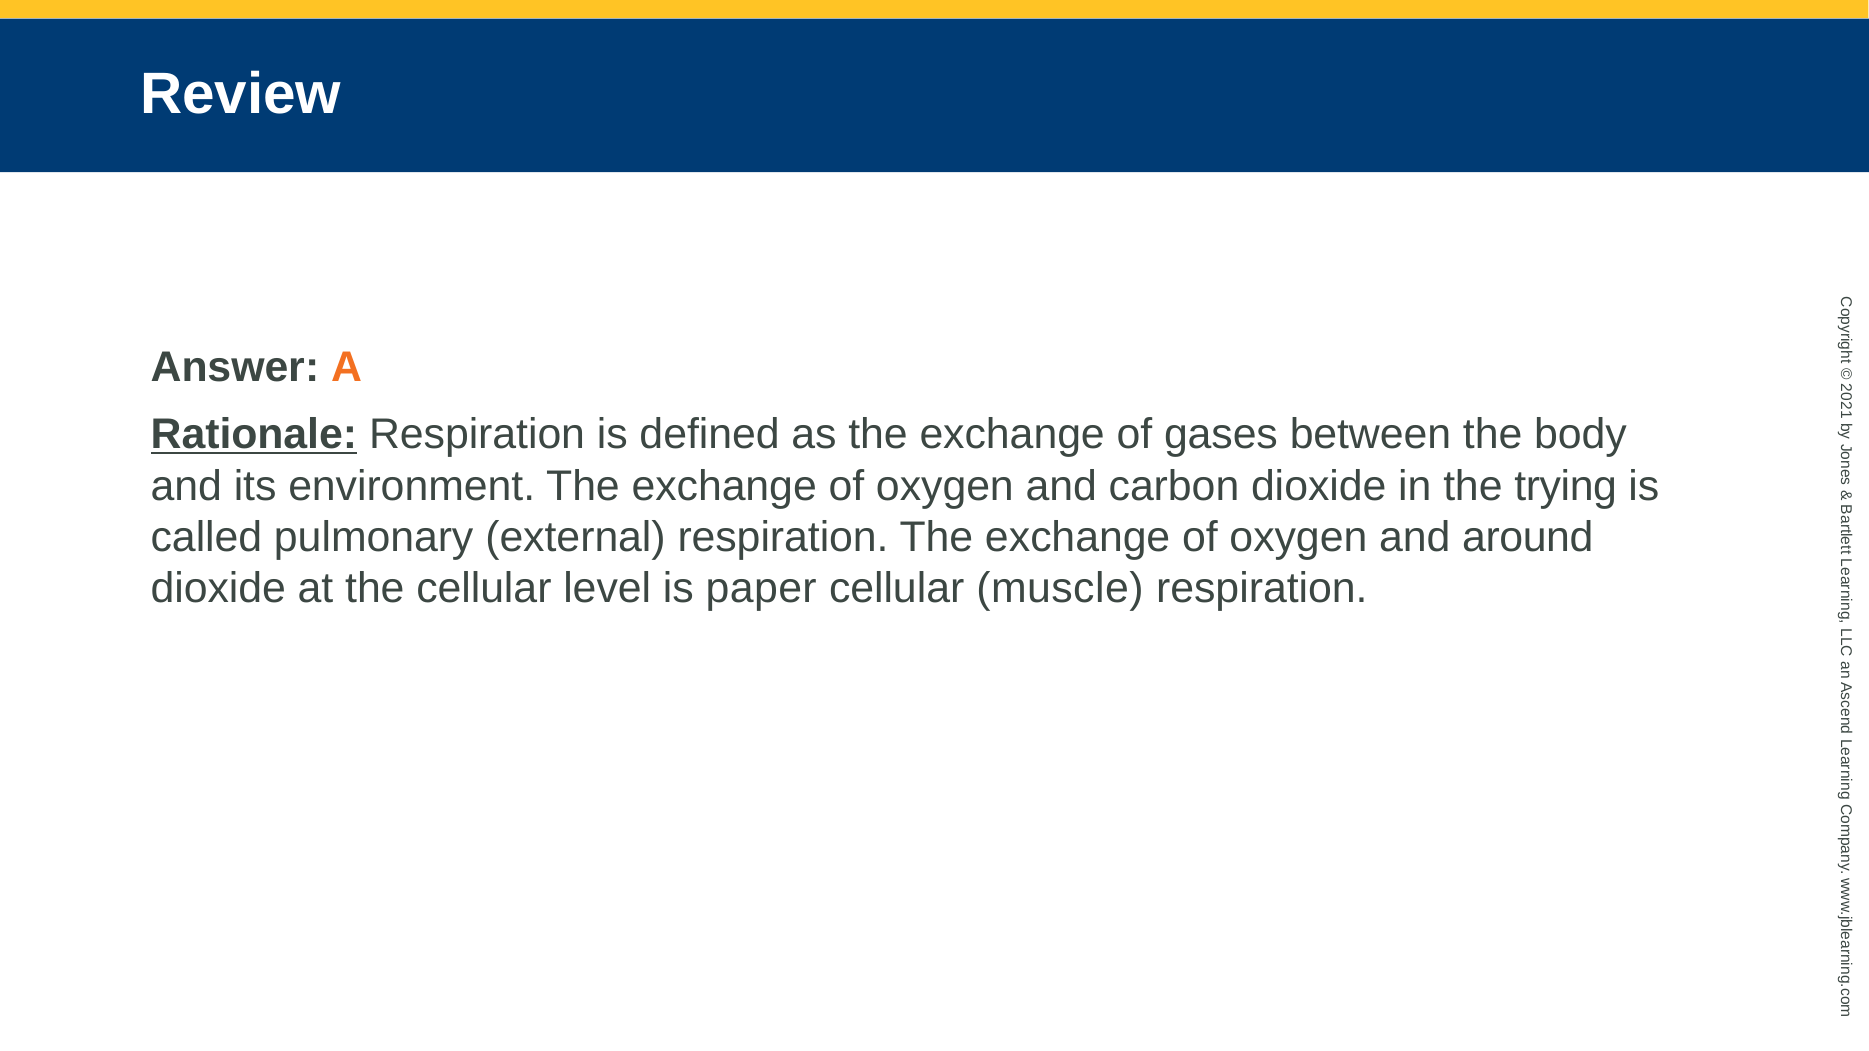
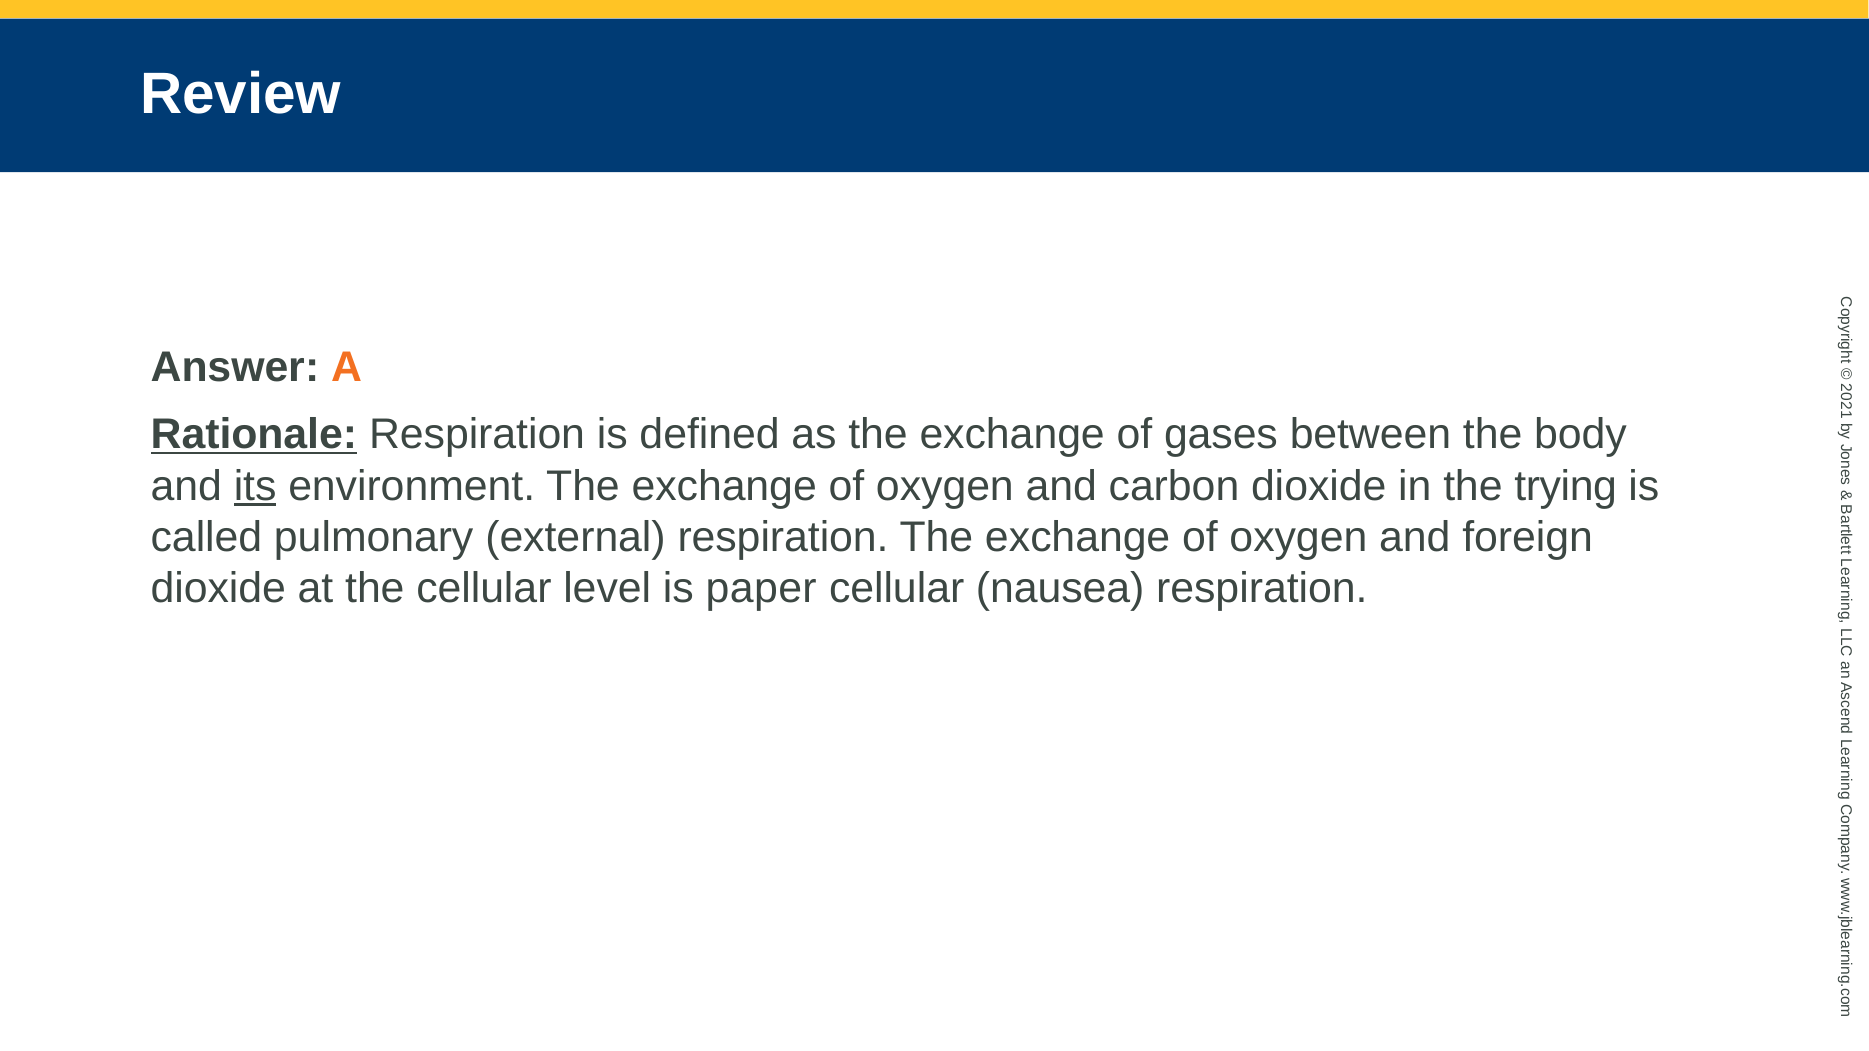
its underline: none -> present
around: around -> foreign
muscle: muscle -> nausea
